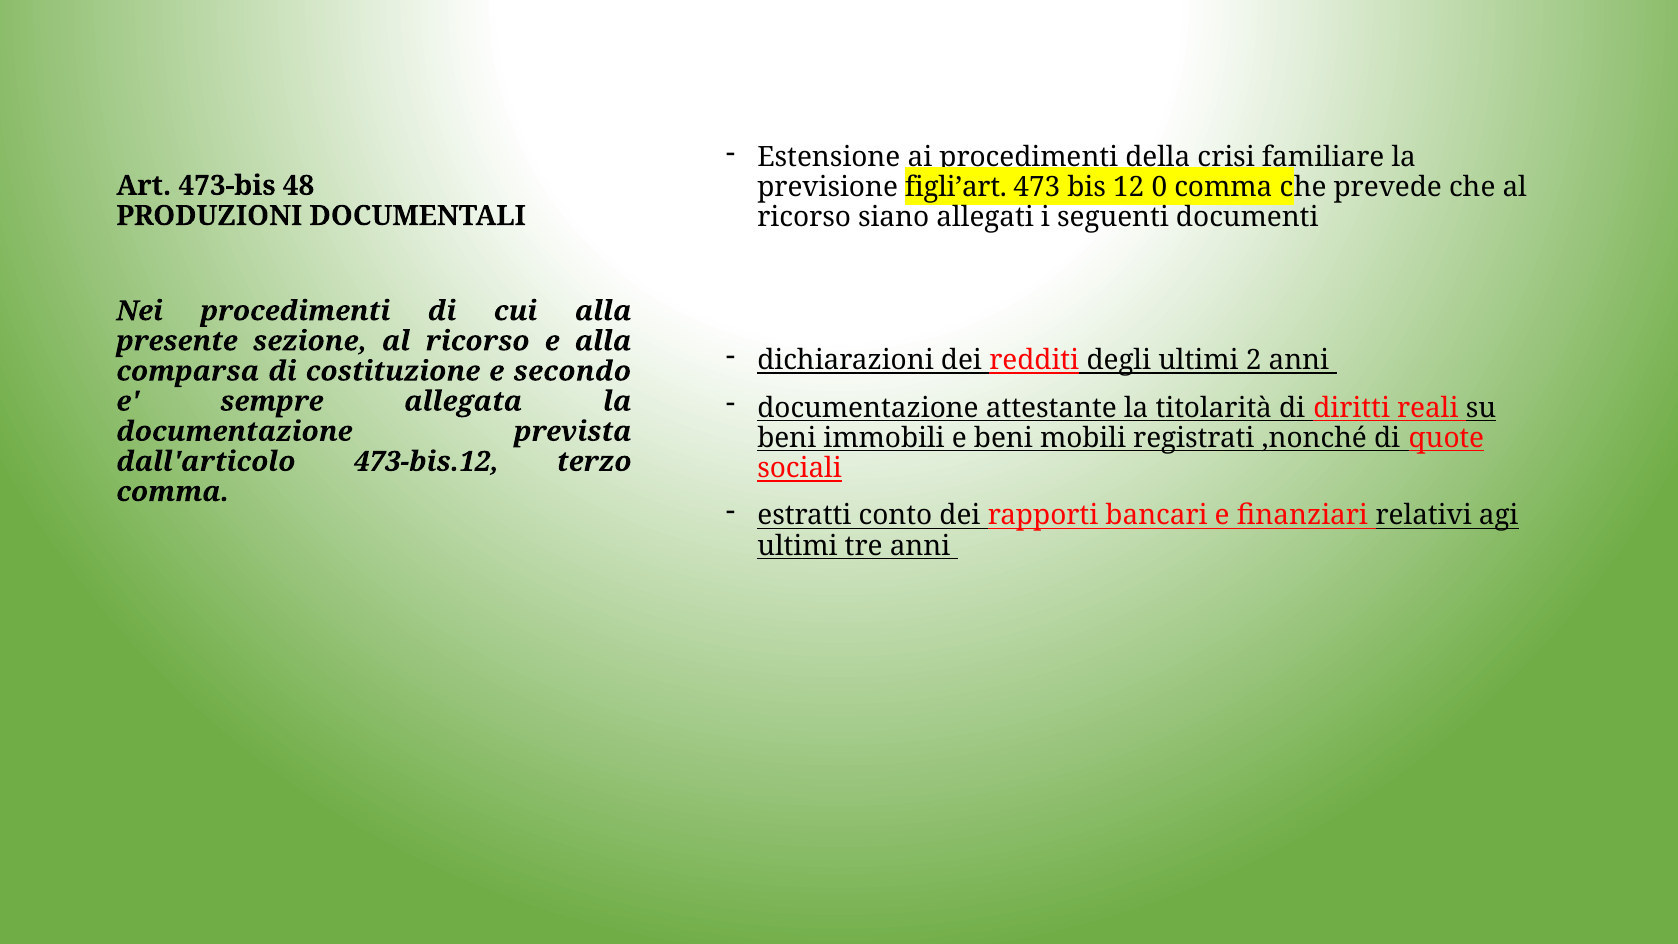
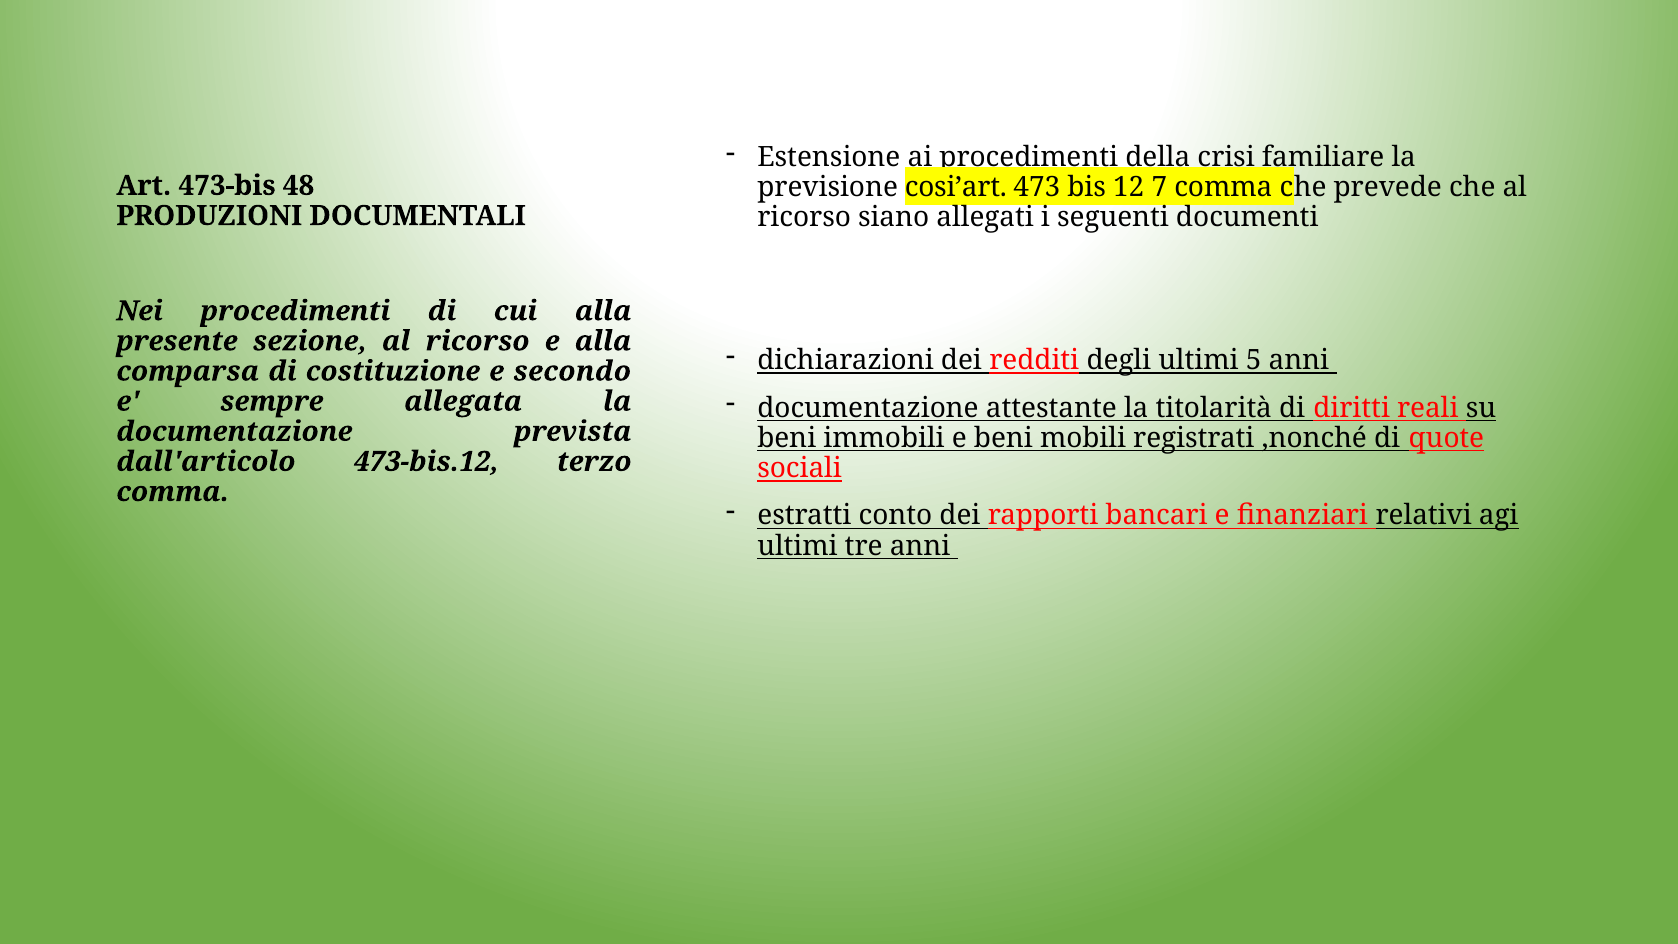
figli’art: figli’art -> cosi’art
0: 0 -> 7
2: 2 -> 5
